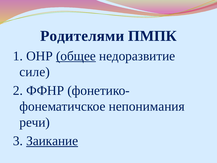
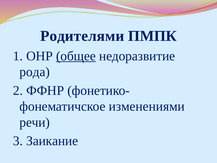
силе: силе -> рода
непонимания: непонимания -> изменениями
Заикание underline: present -> none
